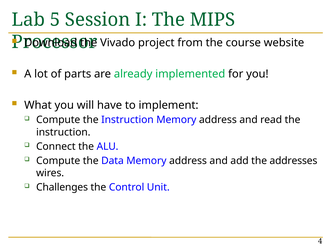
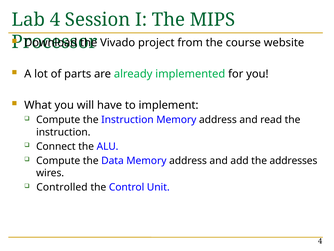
Lab 5: 5 -> 4
Challenges: Challenges -> Controlled
